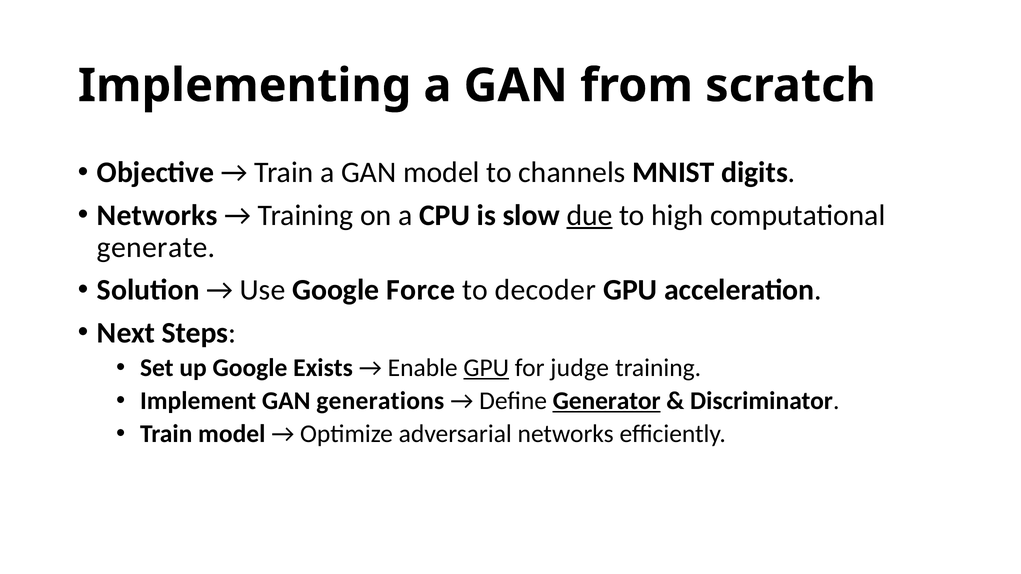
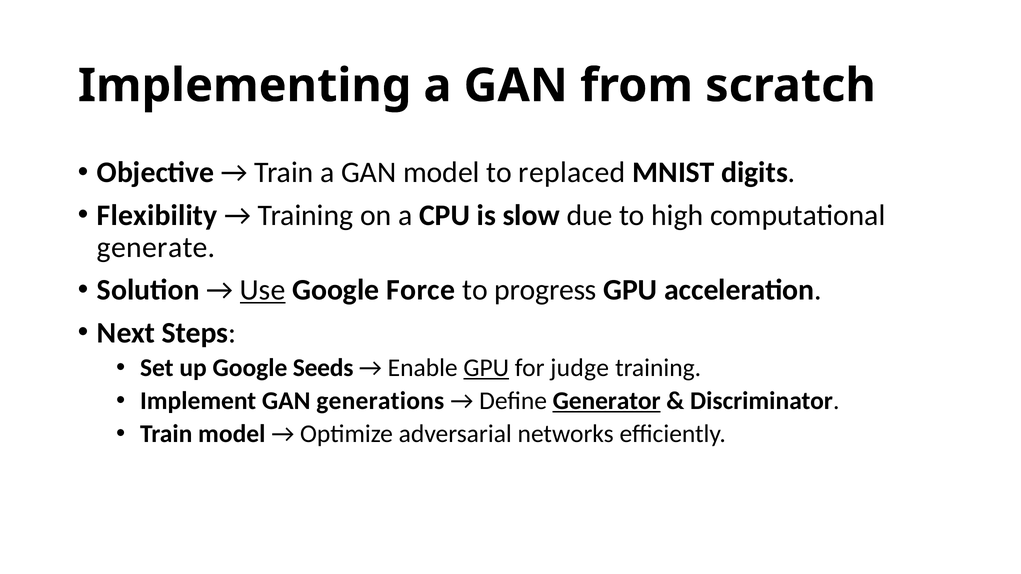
channels: channels -> replaced
Networks at (157, 215): Networks -> Flexibility
due underline: present -> none
Use underline: none -> present
decoder: decoder -> progress
Exists: Exists -> Seeds
